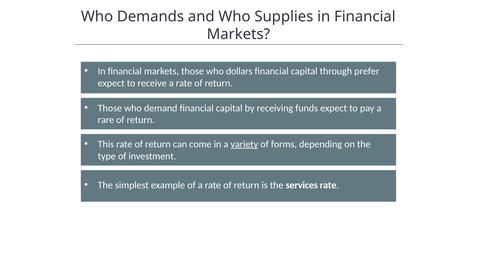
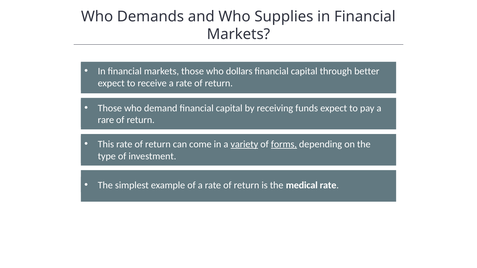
prefer: prefer -> better
forms underline: none -> present
services: services -> medical
